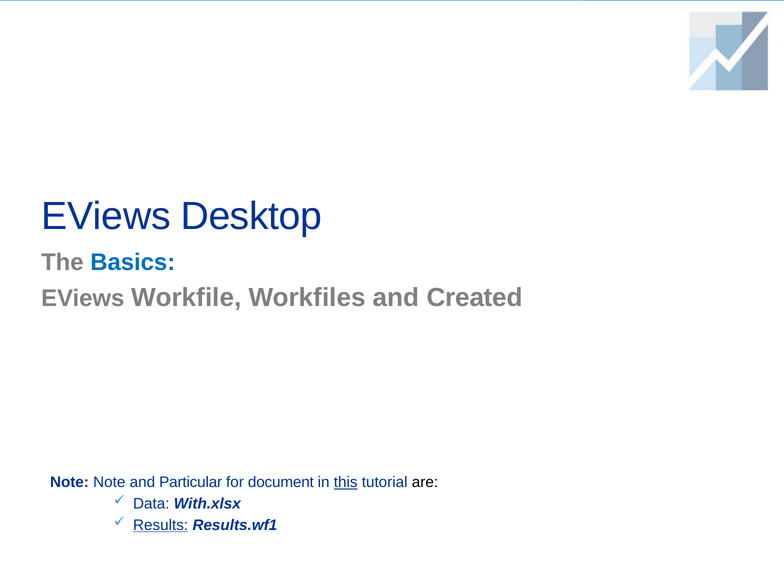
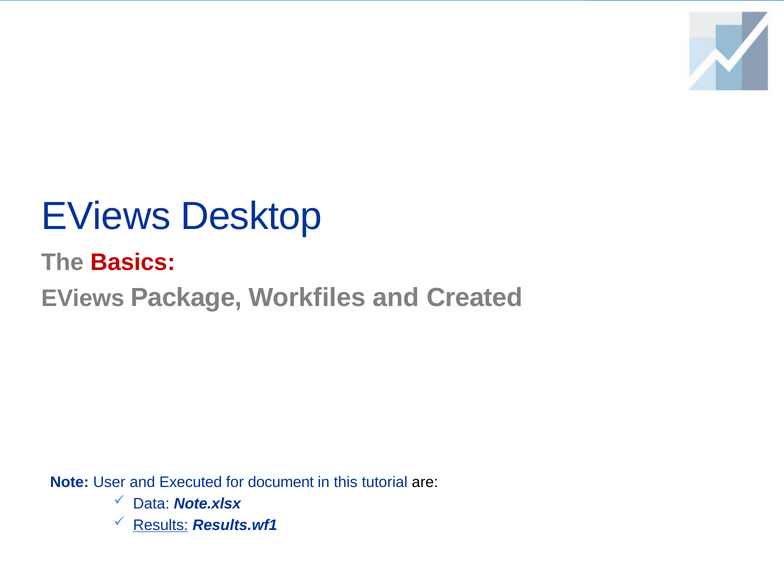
Basics colour: blue -> red
Workfile: Workfile -> Package
Note Note: Note -> User
Particular: Particular -> Executed
this underline: present -> none
With.xlsx: With.xlsx -> Note.xlsx
